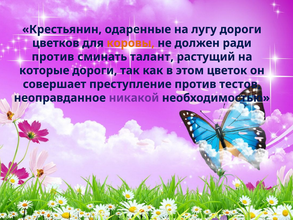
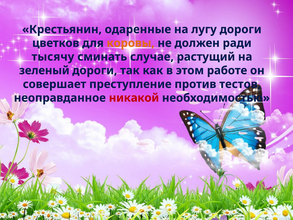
против at (53, 57): против -> тысячу
талант: талант -> случае
которые: которые -> зеленый
цветок: цветок -> работе
никакой colour: purple -> red
